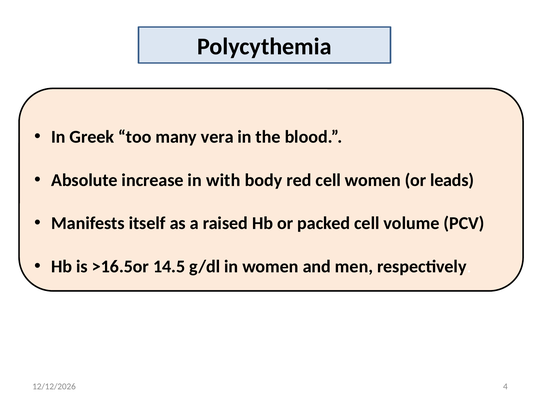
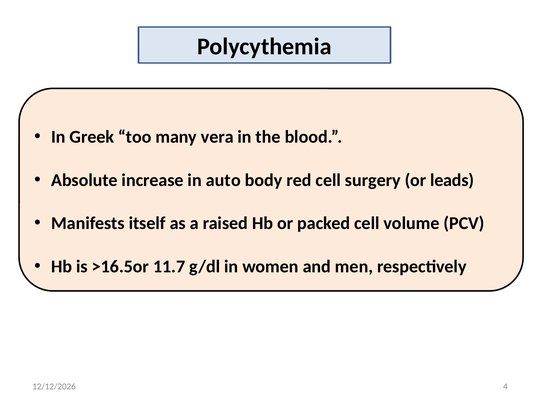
with: with -> auto
cell women: women -> surgery
14.5: 14.5 -> 11.7
